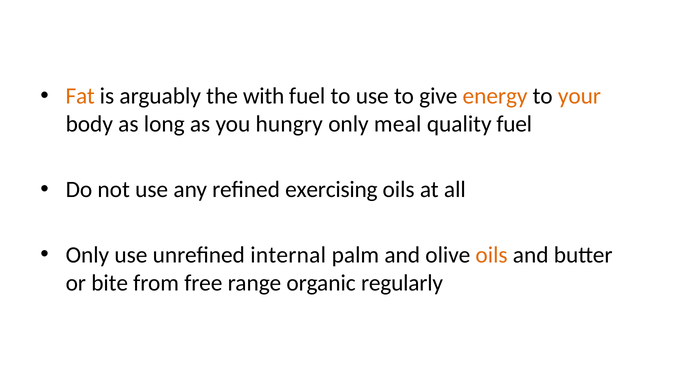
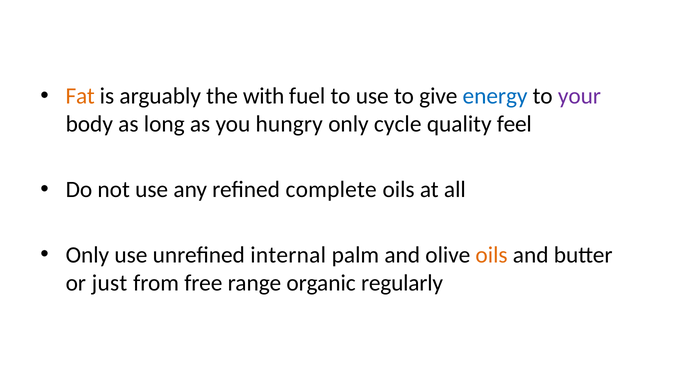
energy colour: orange -> blue
your colour: orange -> purple
meal: meal -> cycle
quality fuel: fuel -> feel
exercising: exercising -> complete
bite: bite -> just
